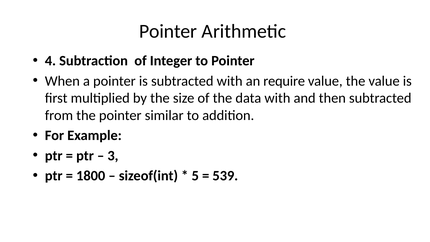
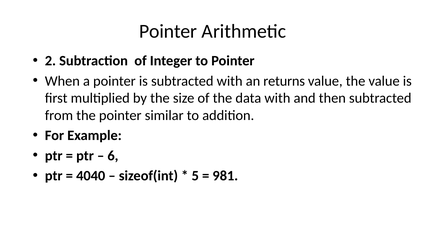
4: 4 -> 2
require: require -> returns
3: 3 -> 6
1800: 1800 -> 4040
539: 539 -> 981
